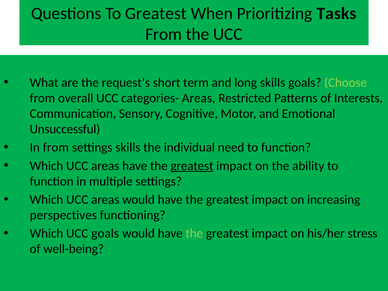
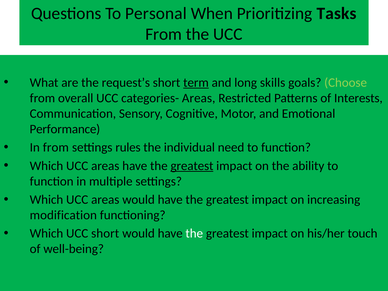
To Greatest: Greatest -> Personal
term underline: none -> present
Unsuccessful: Unsuccessful -> Performance
settings skills: skills -> rules
perspectives: perspectives -> modification
UCC goals: goals -> short
the at (194, 233) colour: light green -> white
stress: stress -> touch
